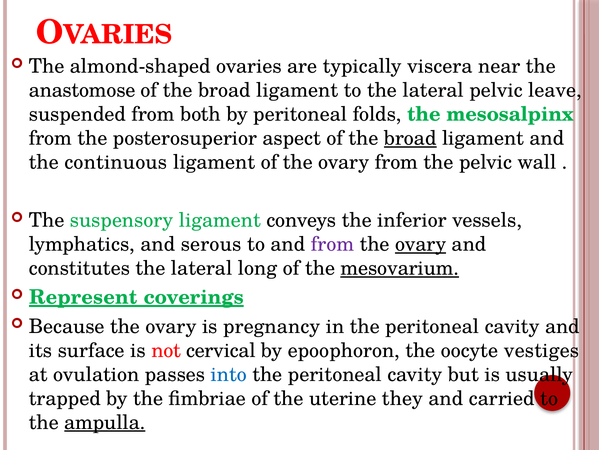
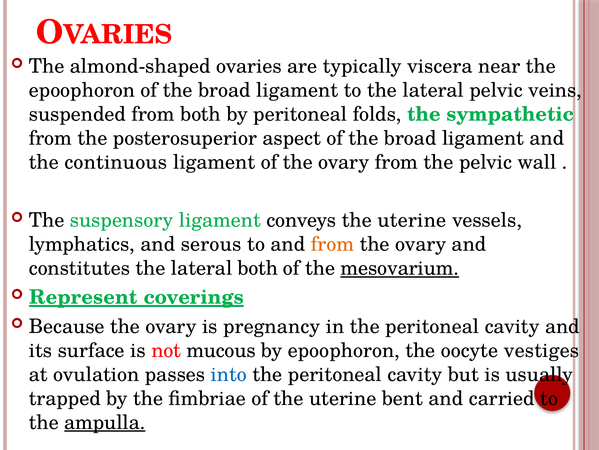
anastomose at (82, 90): anastomose -> epoophoron
leave: leave -> veins
mesosalpinx: mesosalpinx -> sympathetic
broad at (410, 138) underline: present -> none
conveys the inferior: inferior -> uterine
from at (332, 244) colour: purple -> orange
ovary at (421, 244) underline: present -> none
lateral long: long -> both
cervical: cervical -> mucous
they: they -> bent
